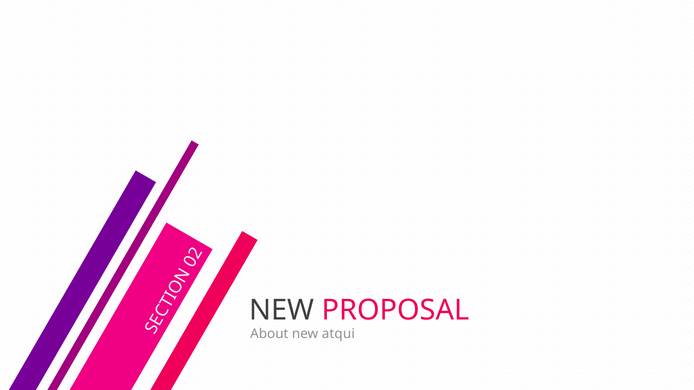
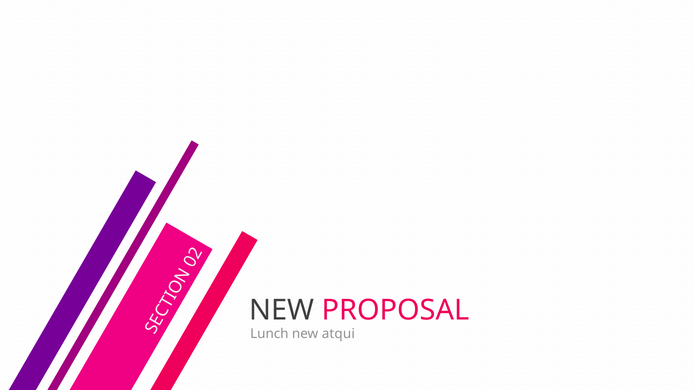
About: About -> Lunch
